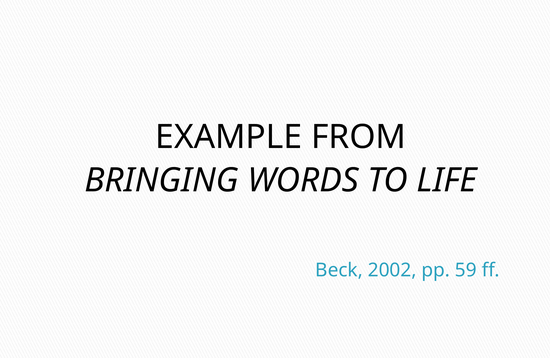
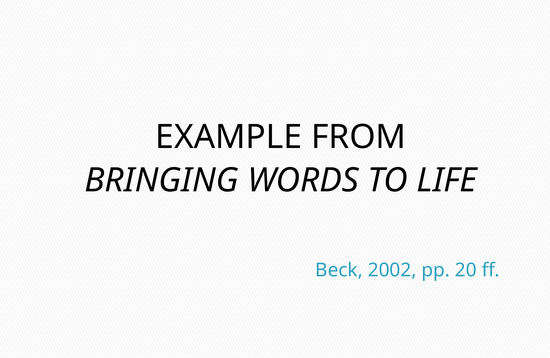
59: 59 -> 20
